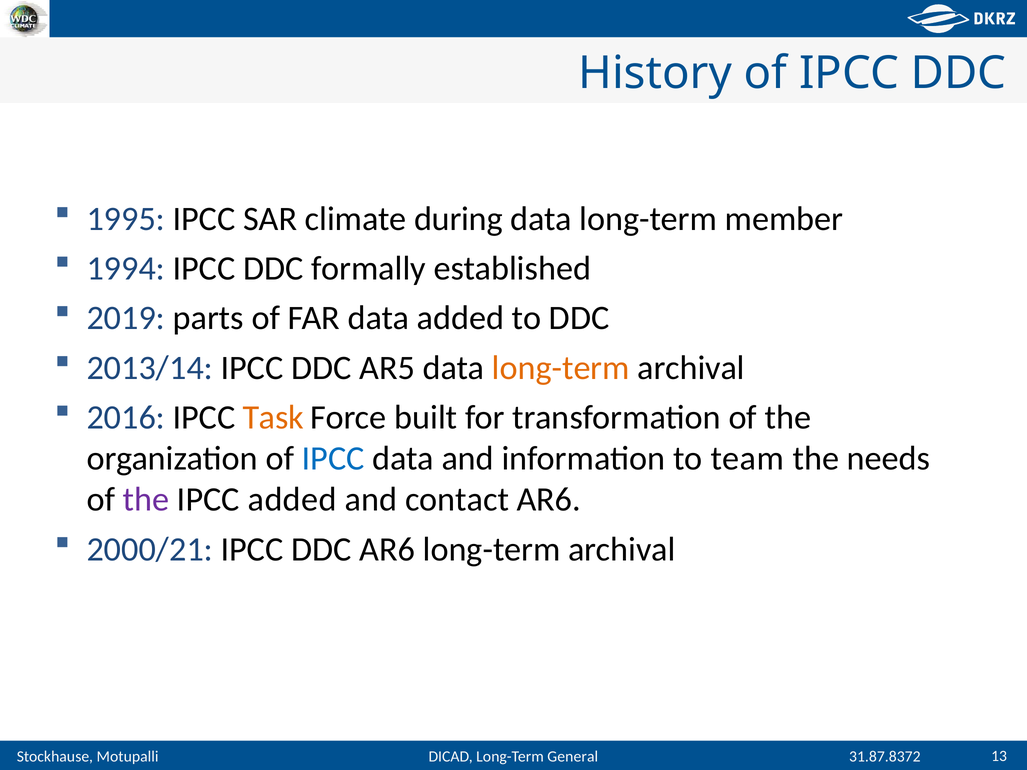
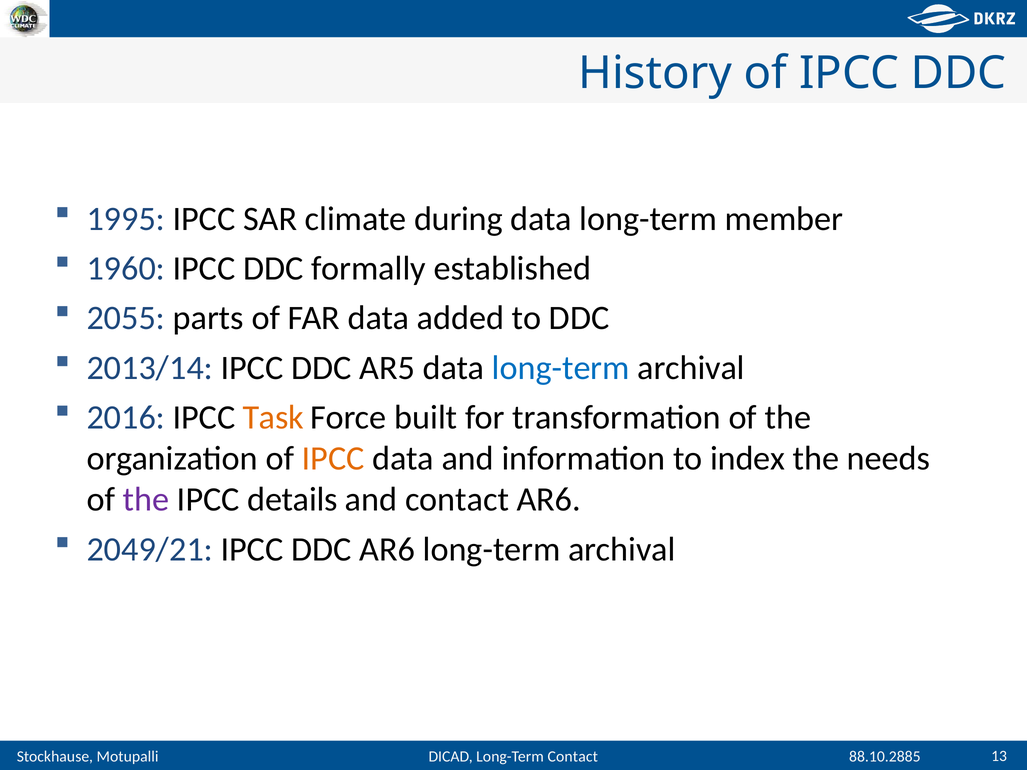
1994: 1994 -> 1960
2019: 2019 -> 2055
long-term at (561, 368) colour: orange -> blue
IPCC at (333, 459) colour: blue -> orange
team: team -> index
IPCC added: added -> details
2000/21: 2000/21 -> 2049/21
Long-Term General: General -> Contact
31.87.8372: 31.87.8372 -> 88.10.2885
